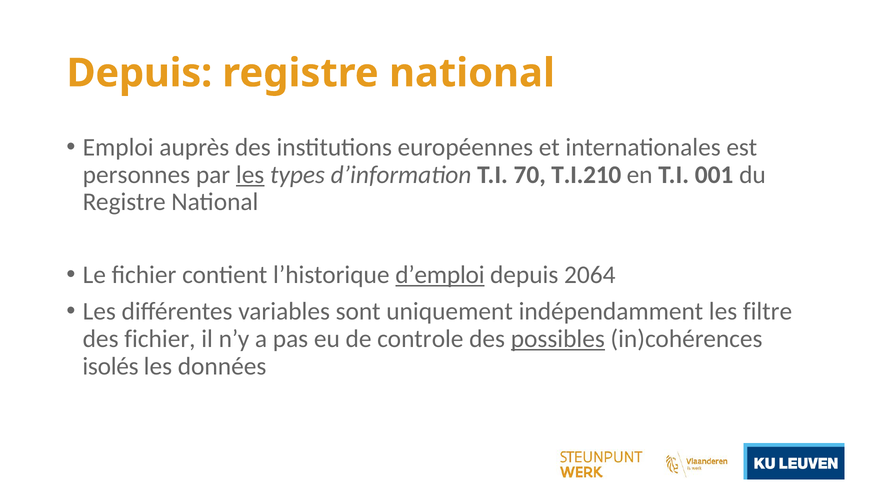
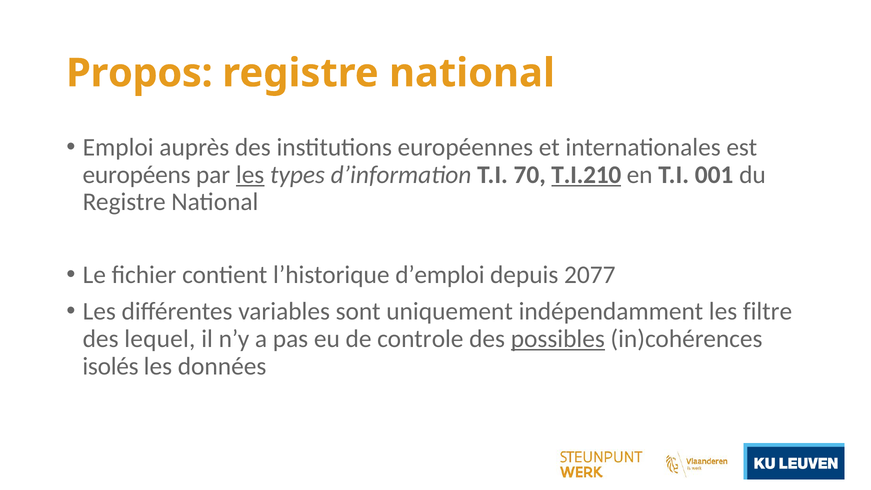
Depuis at (139, 73): Depuis -> Propos
personnes: personnes -> européens
T.I.210 underline: none -> present
d’emploi underline: present -> none
2064: 2064 -> 2077
des fichier: fichier -> lequel
